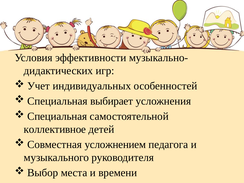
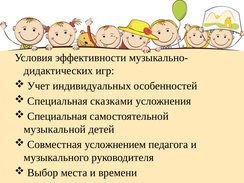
выбирает: выбирает -> сказками
коллективное: коллективное -> музыкальной
